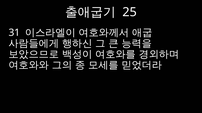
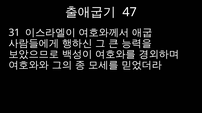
25: 25 -> 47
